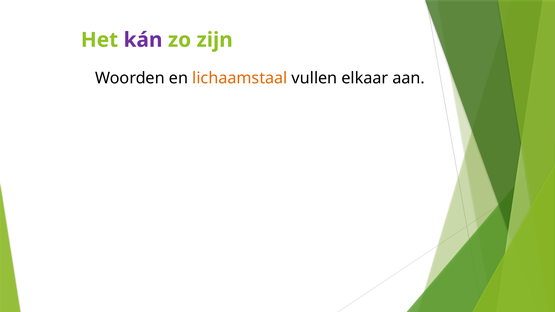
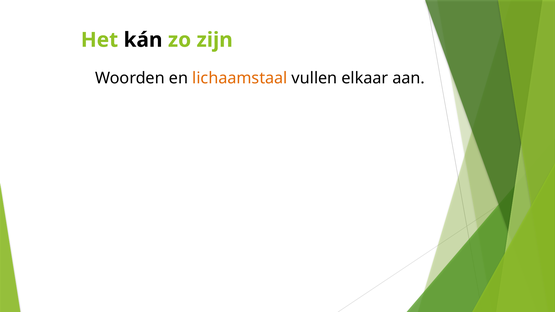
kán colour: purple -> black
